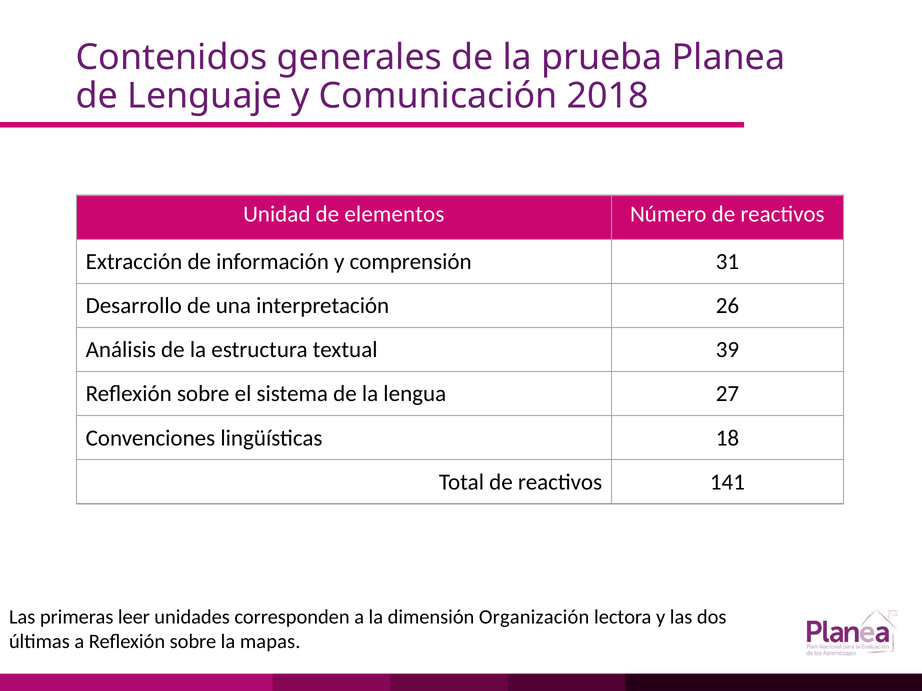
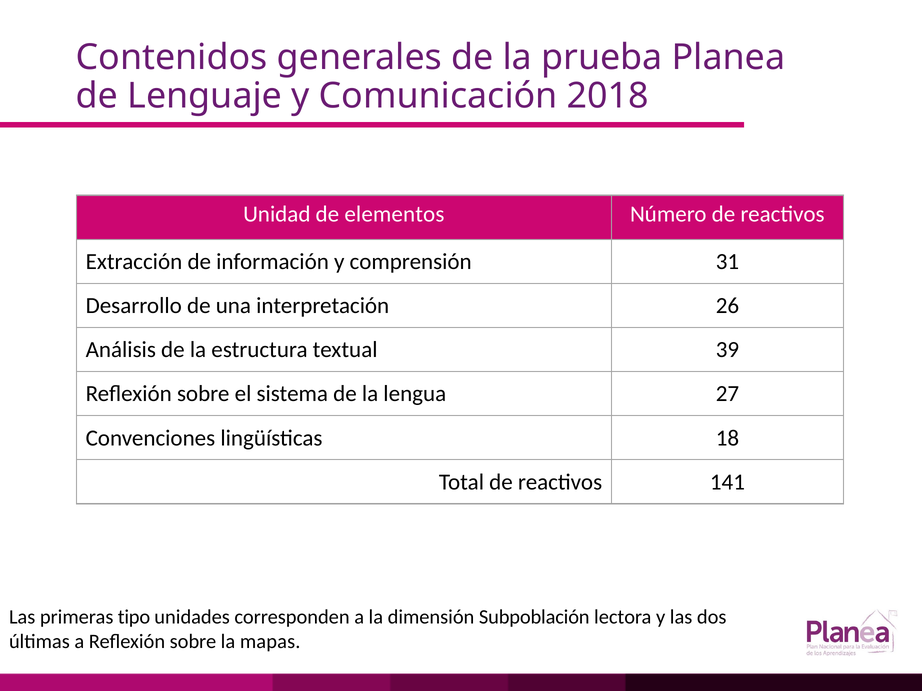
leer: leer -> tipo
Organización: Organización -> Subpoblación
